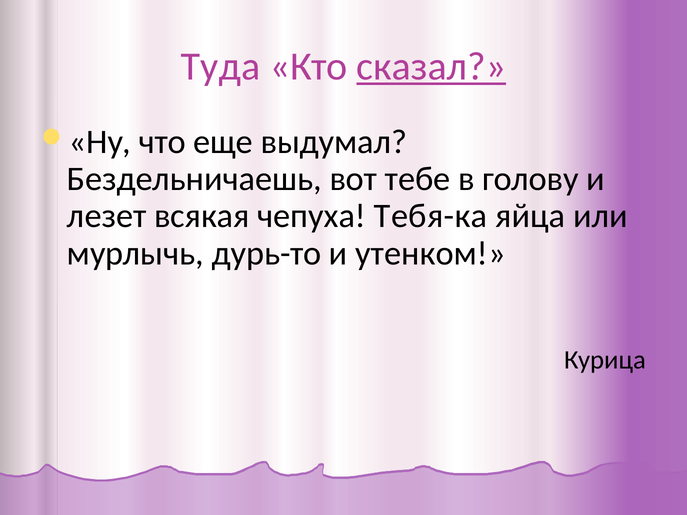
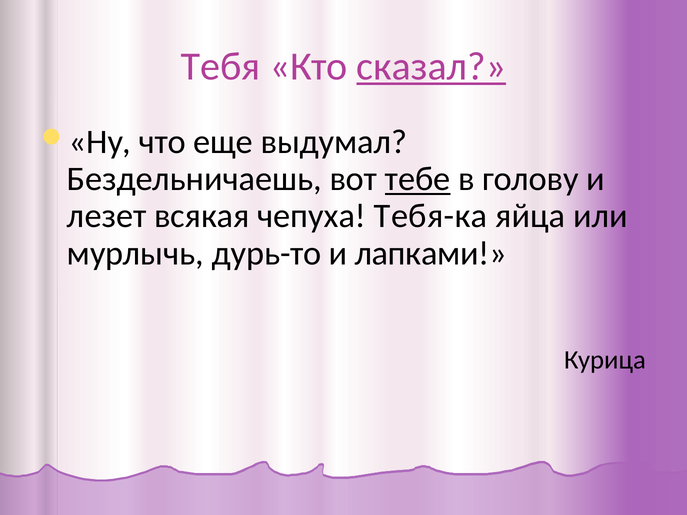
Туда: Туда -> Тебя
тебе underline: none -> present
утенком: утенком -> лапками
